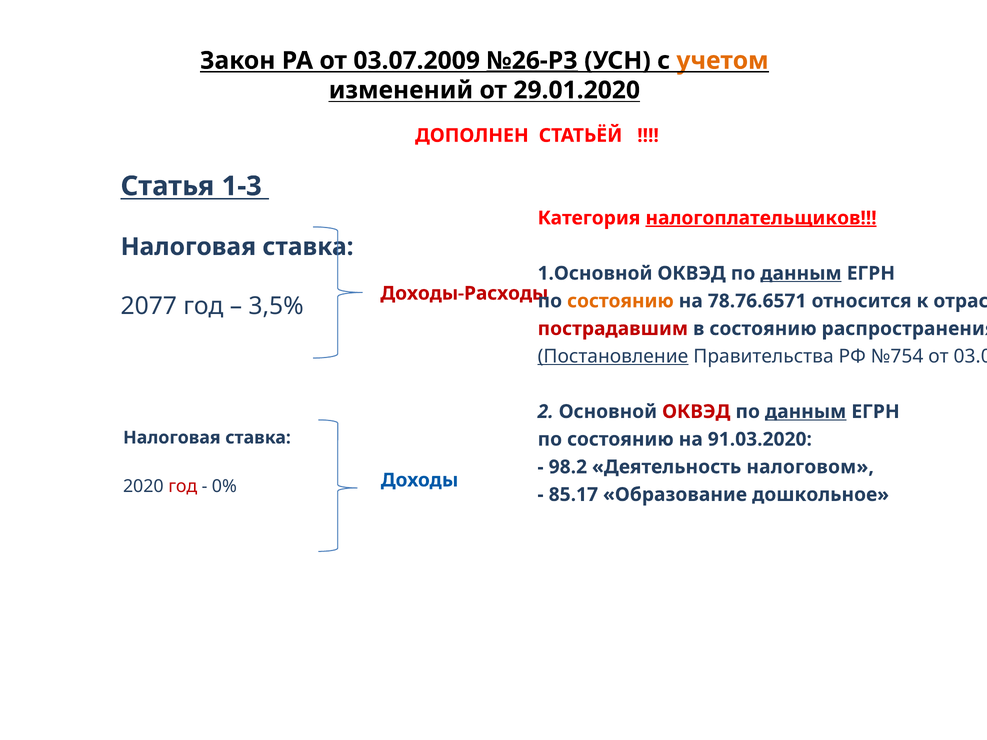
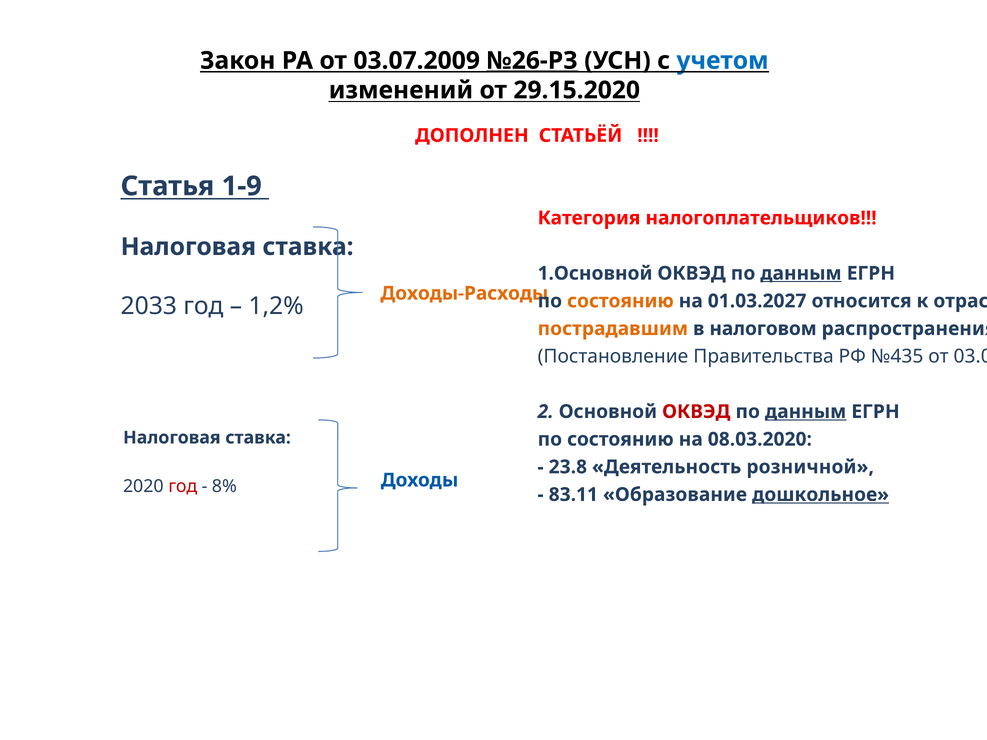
учетом colour: orange -> blue
29.01.2020: 29.01.2020 -> 29.15.2020
1-3: 1-3 -> 1-9
налогоплательщиков underline: present -> none
Доходы-Расходы colour: red -> orange
78.76.6571: 78.76.6571 -> 01.03.2027
2077: 2077 -> 2033
3,5%: 3,5% -> 1,2%
пострадавшим colour: red -> orange
в состоянию: состоянию -> налоговом
Постановление underline: present -> none
№754: №754 -> №435
91.03.2020: 91.03.2020 -> 08.03.2020
98.2: 98.2 -> 23.8
налоговом: налоговом -> розничной
0%: 0% -> 8%
85.17: 85.17 -> 83.11
дошкольное underline: none -> present
